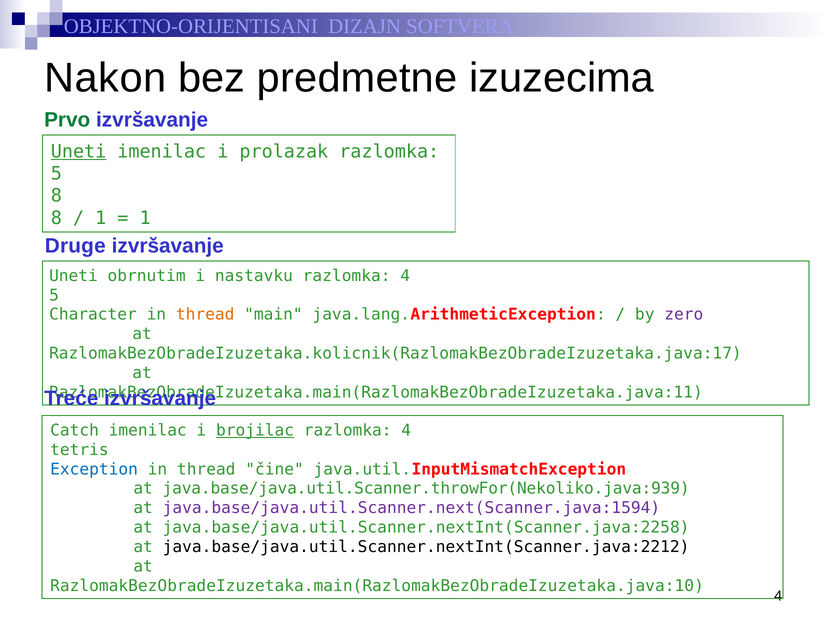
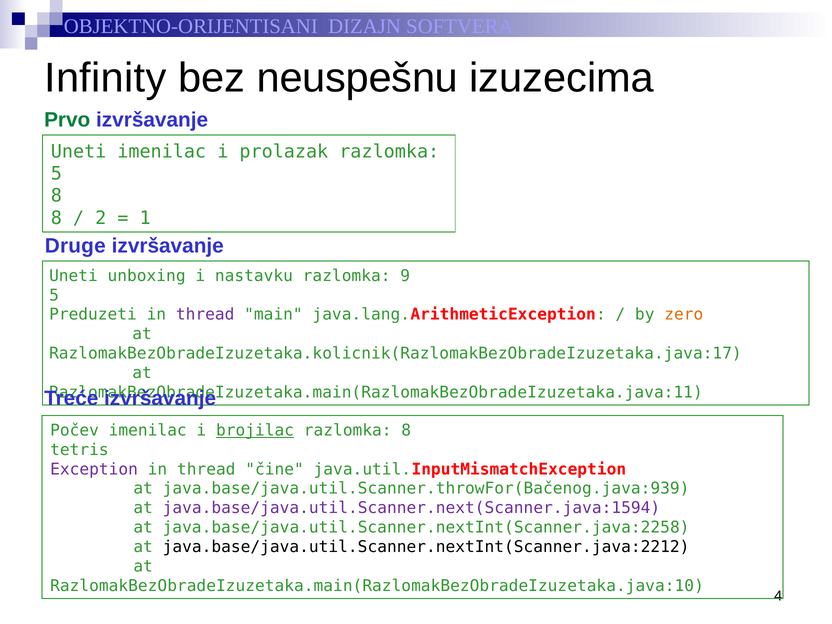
Nakon: Nakon -> Infinity
predmetne: predmetne -> neuspešnu
Uneti at (79, 152) underline: present -> none
1 at (101, 218): 1 -> 2
obrnutim: obrnutim -> unboxing
4 at (405, 276): 4 -> 9
Character: Character -> Preduzeti
thread at (205, 315) colour: orange -> purple
zero colour: purple -> orange
Catch: Catch -> Počev
4 at (406, 430): 4 -> 8
Exception colour: blue -> purple
java.base/java.util.Scanner.throwFor(Nekoliko.java:939: java.base/java.util.Scanner.throwFor(Nekoliko.java:939 -> java.base/java.util.Scanner.throwFor(Bačenog.java:939
